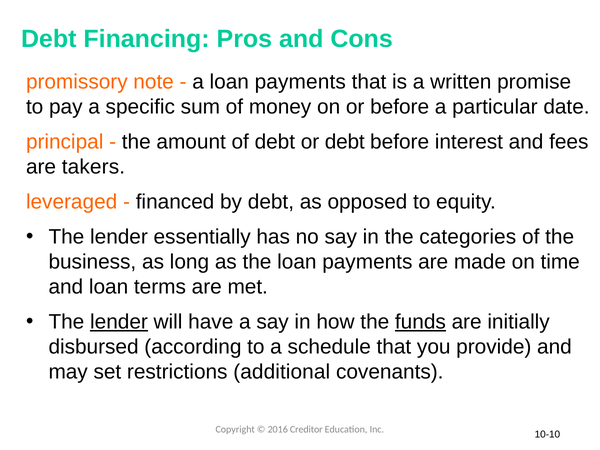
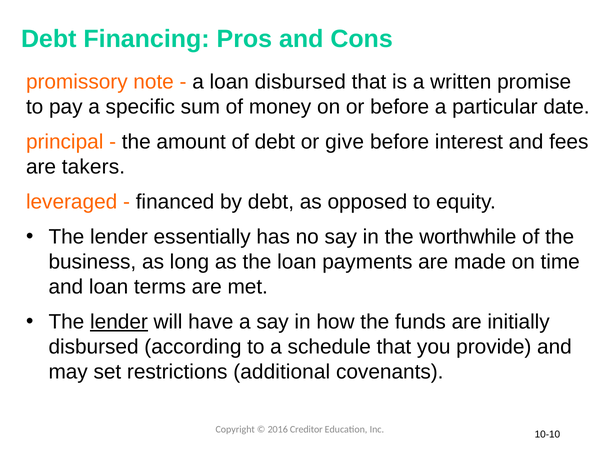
a loan payments: payments -> disbursed
or debt: debt -> give
categories: categories -> worthwhile
funds underline: present -> none
